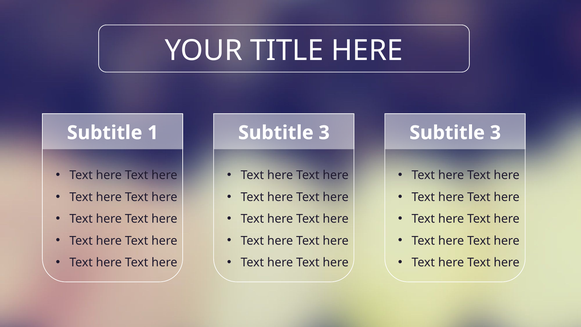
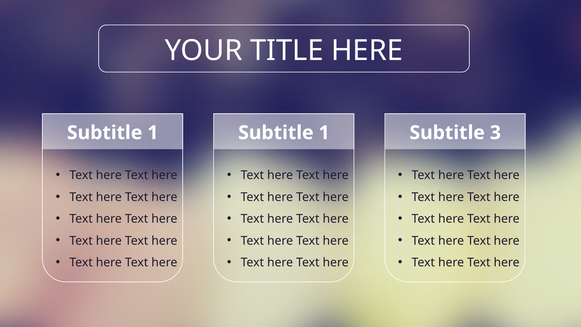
3 at (324, 133): 3 -> 1
